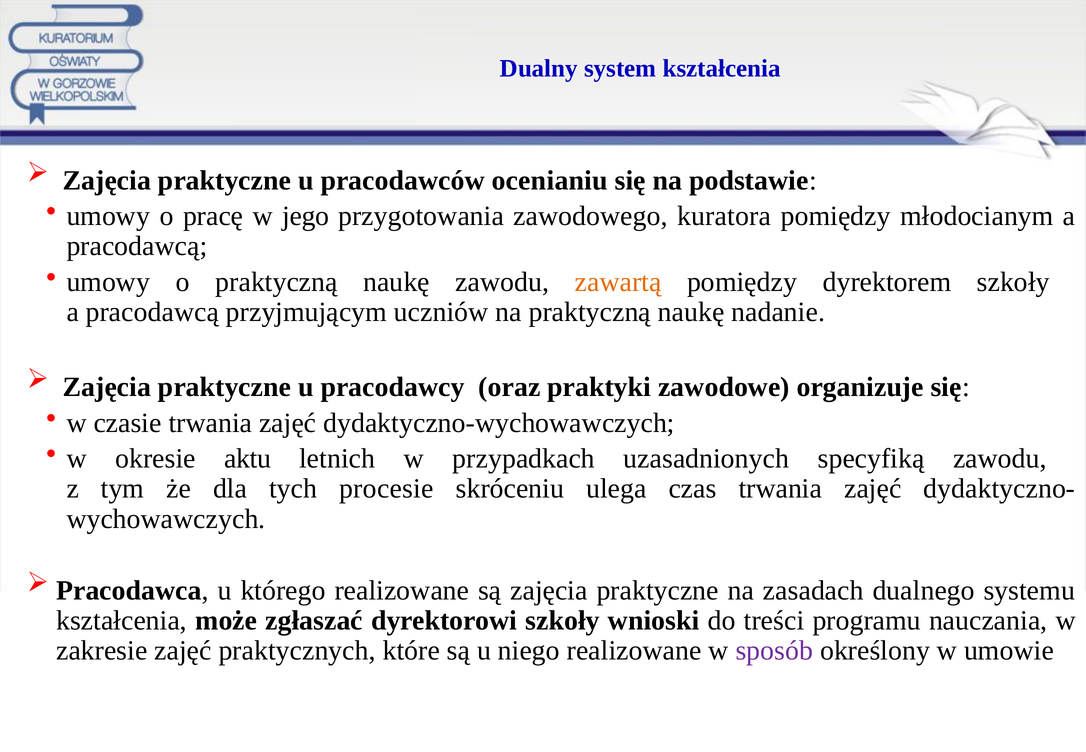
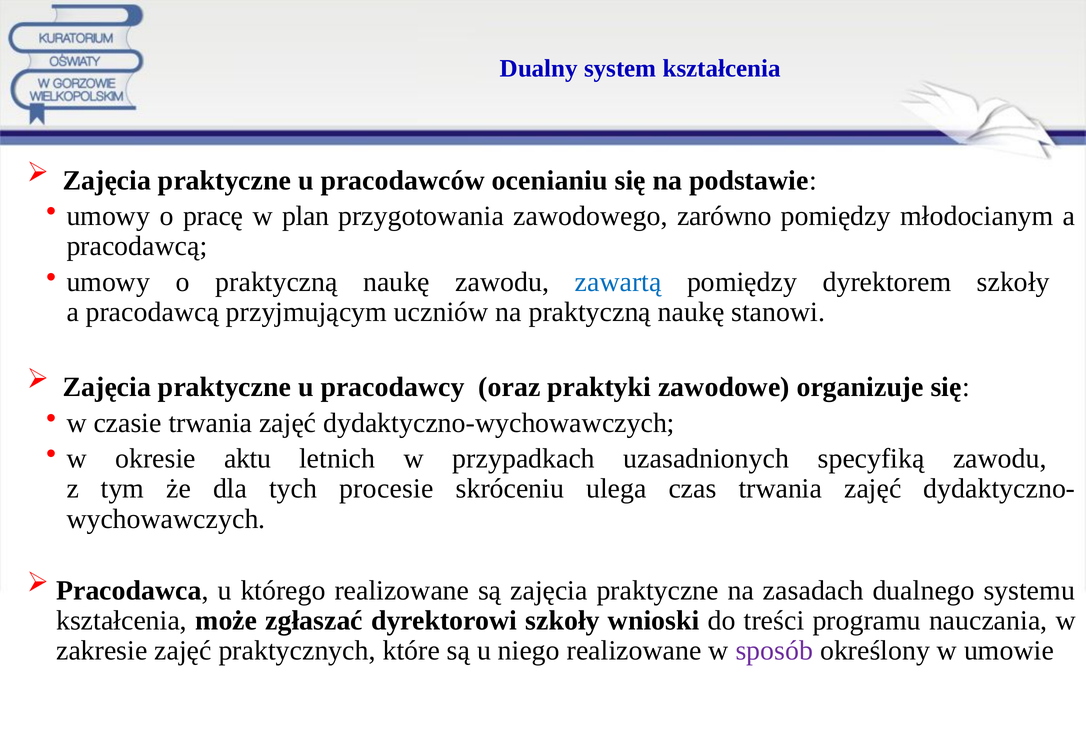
jego: jego -> plan
kuratora: kuratora -> zarówno
zawartą colour: orange -> blue
nadanie: nadanie -> stanowi
